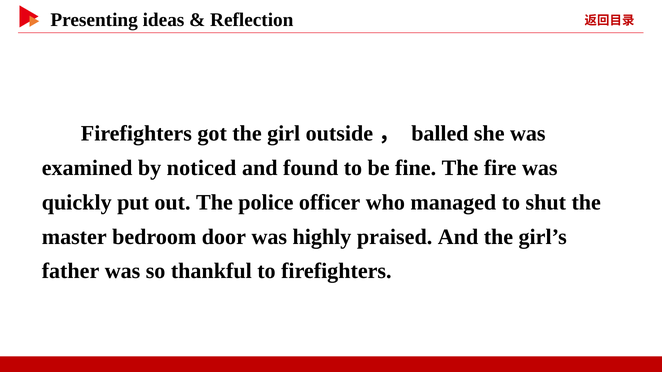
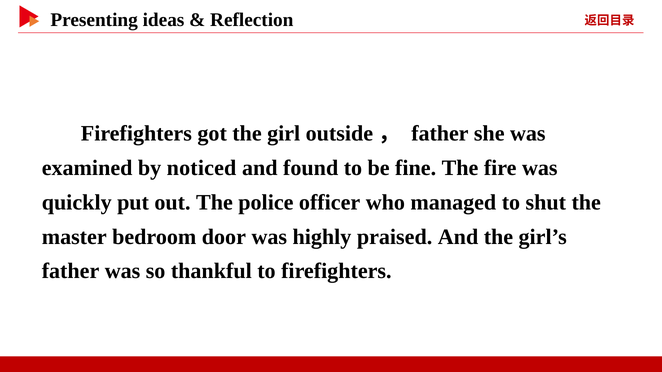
balled at (440, 134): balled -> father
